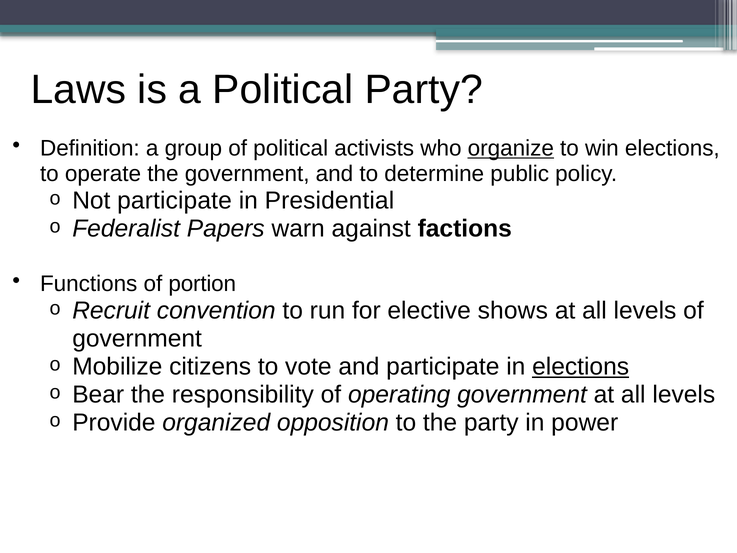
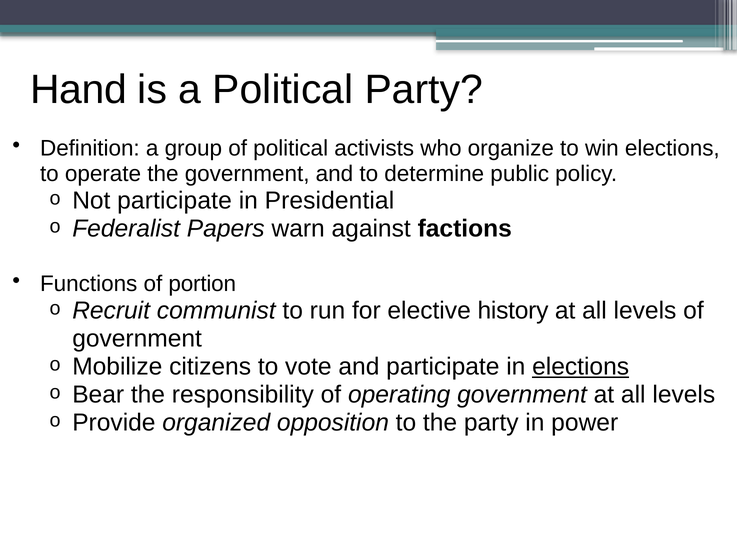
Laws: Laws -> Hand
organize underline: present -> none
convention: convention -> communist
shows: shows -> history
